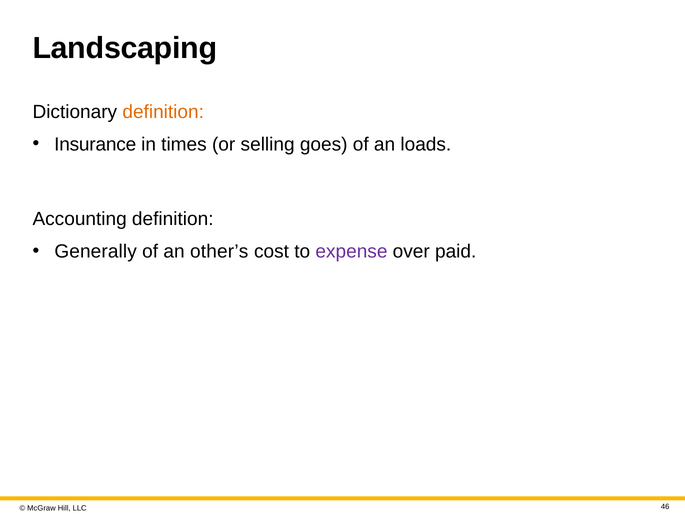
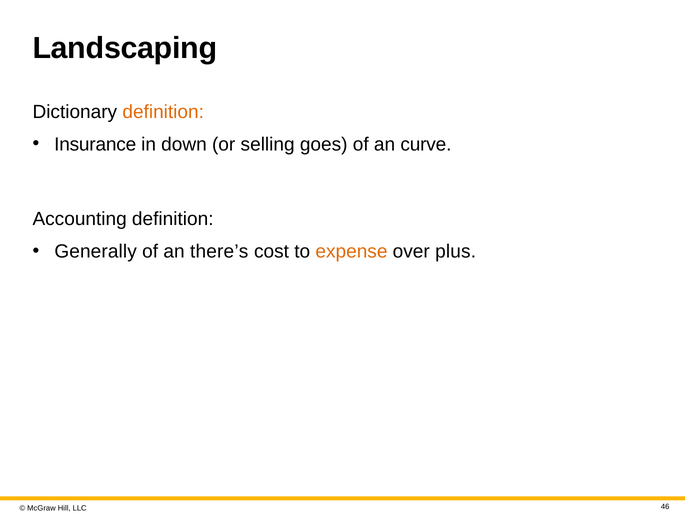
times: times -> down
loads: loads -> curve
other’s: other’s -> there’s
expense colour: purple -> orange
paid: paid -> plus
